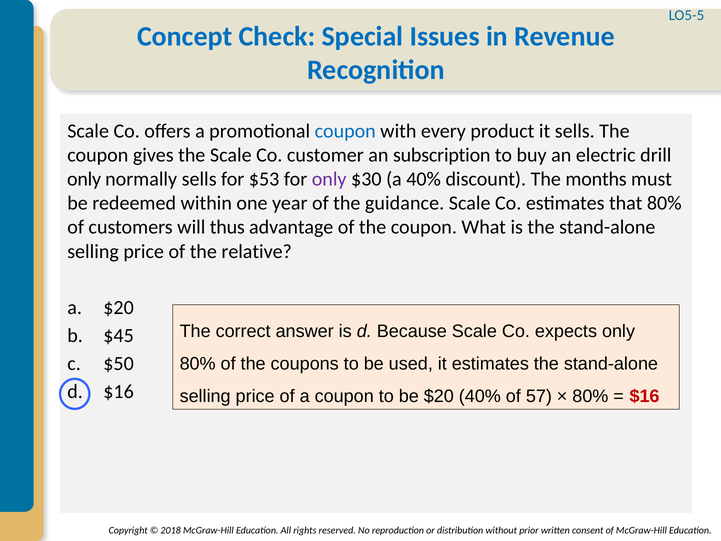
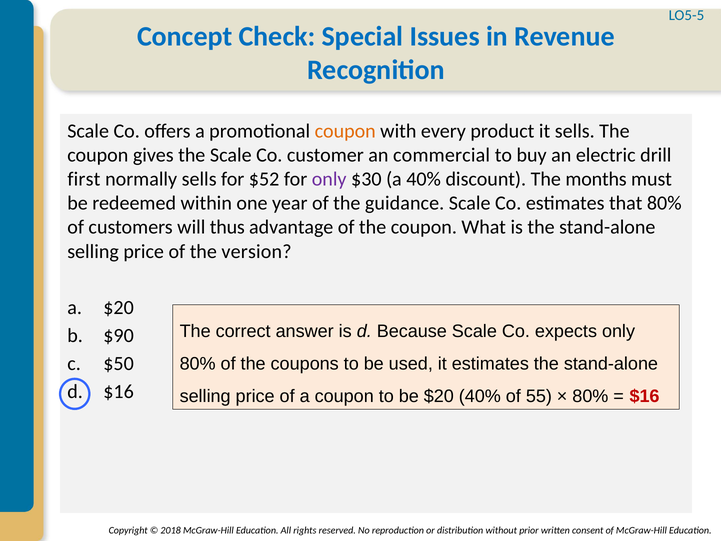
coupon at (345, 131) colour: blue -> orange
subscription: subscription -> commercial
only at (84, 179): only -> first
$53: $53 -> $52
relative: relative -> version
$45: $45 -> $90
57: 57 -> 55
